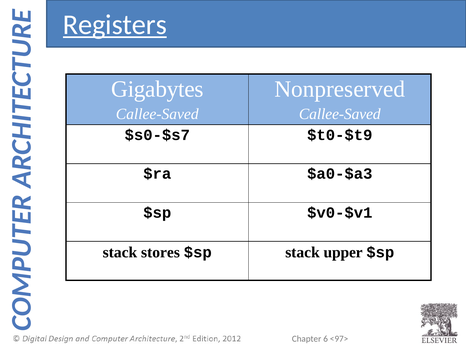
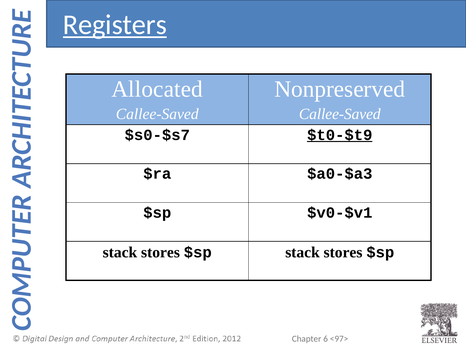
Gigabytes: Gigabytes -> Allocated
$t0-$t9 underline: none -> present
$sp stack upper: upper -> stores
